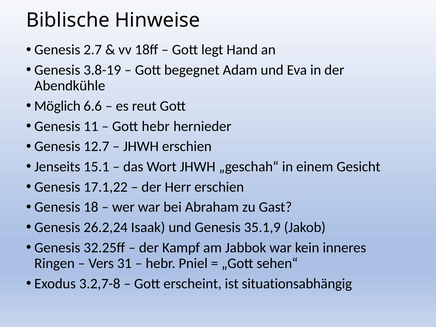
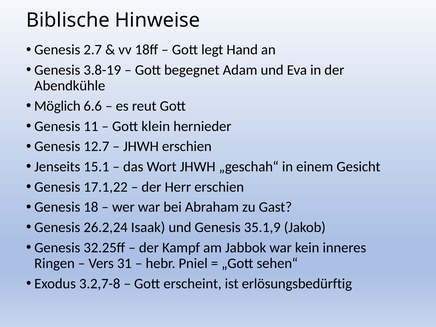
Gott hebr: hebr -> klein
situationsabhängig: situationsabhängig -> erlösungsbedürftig
